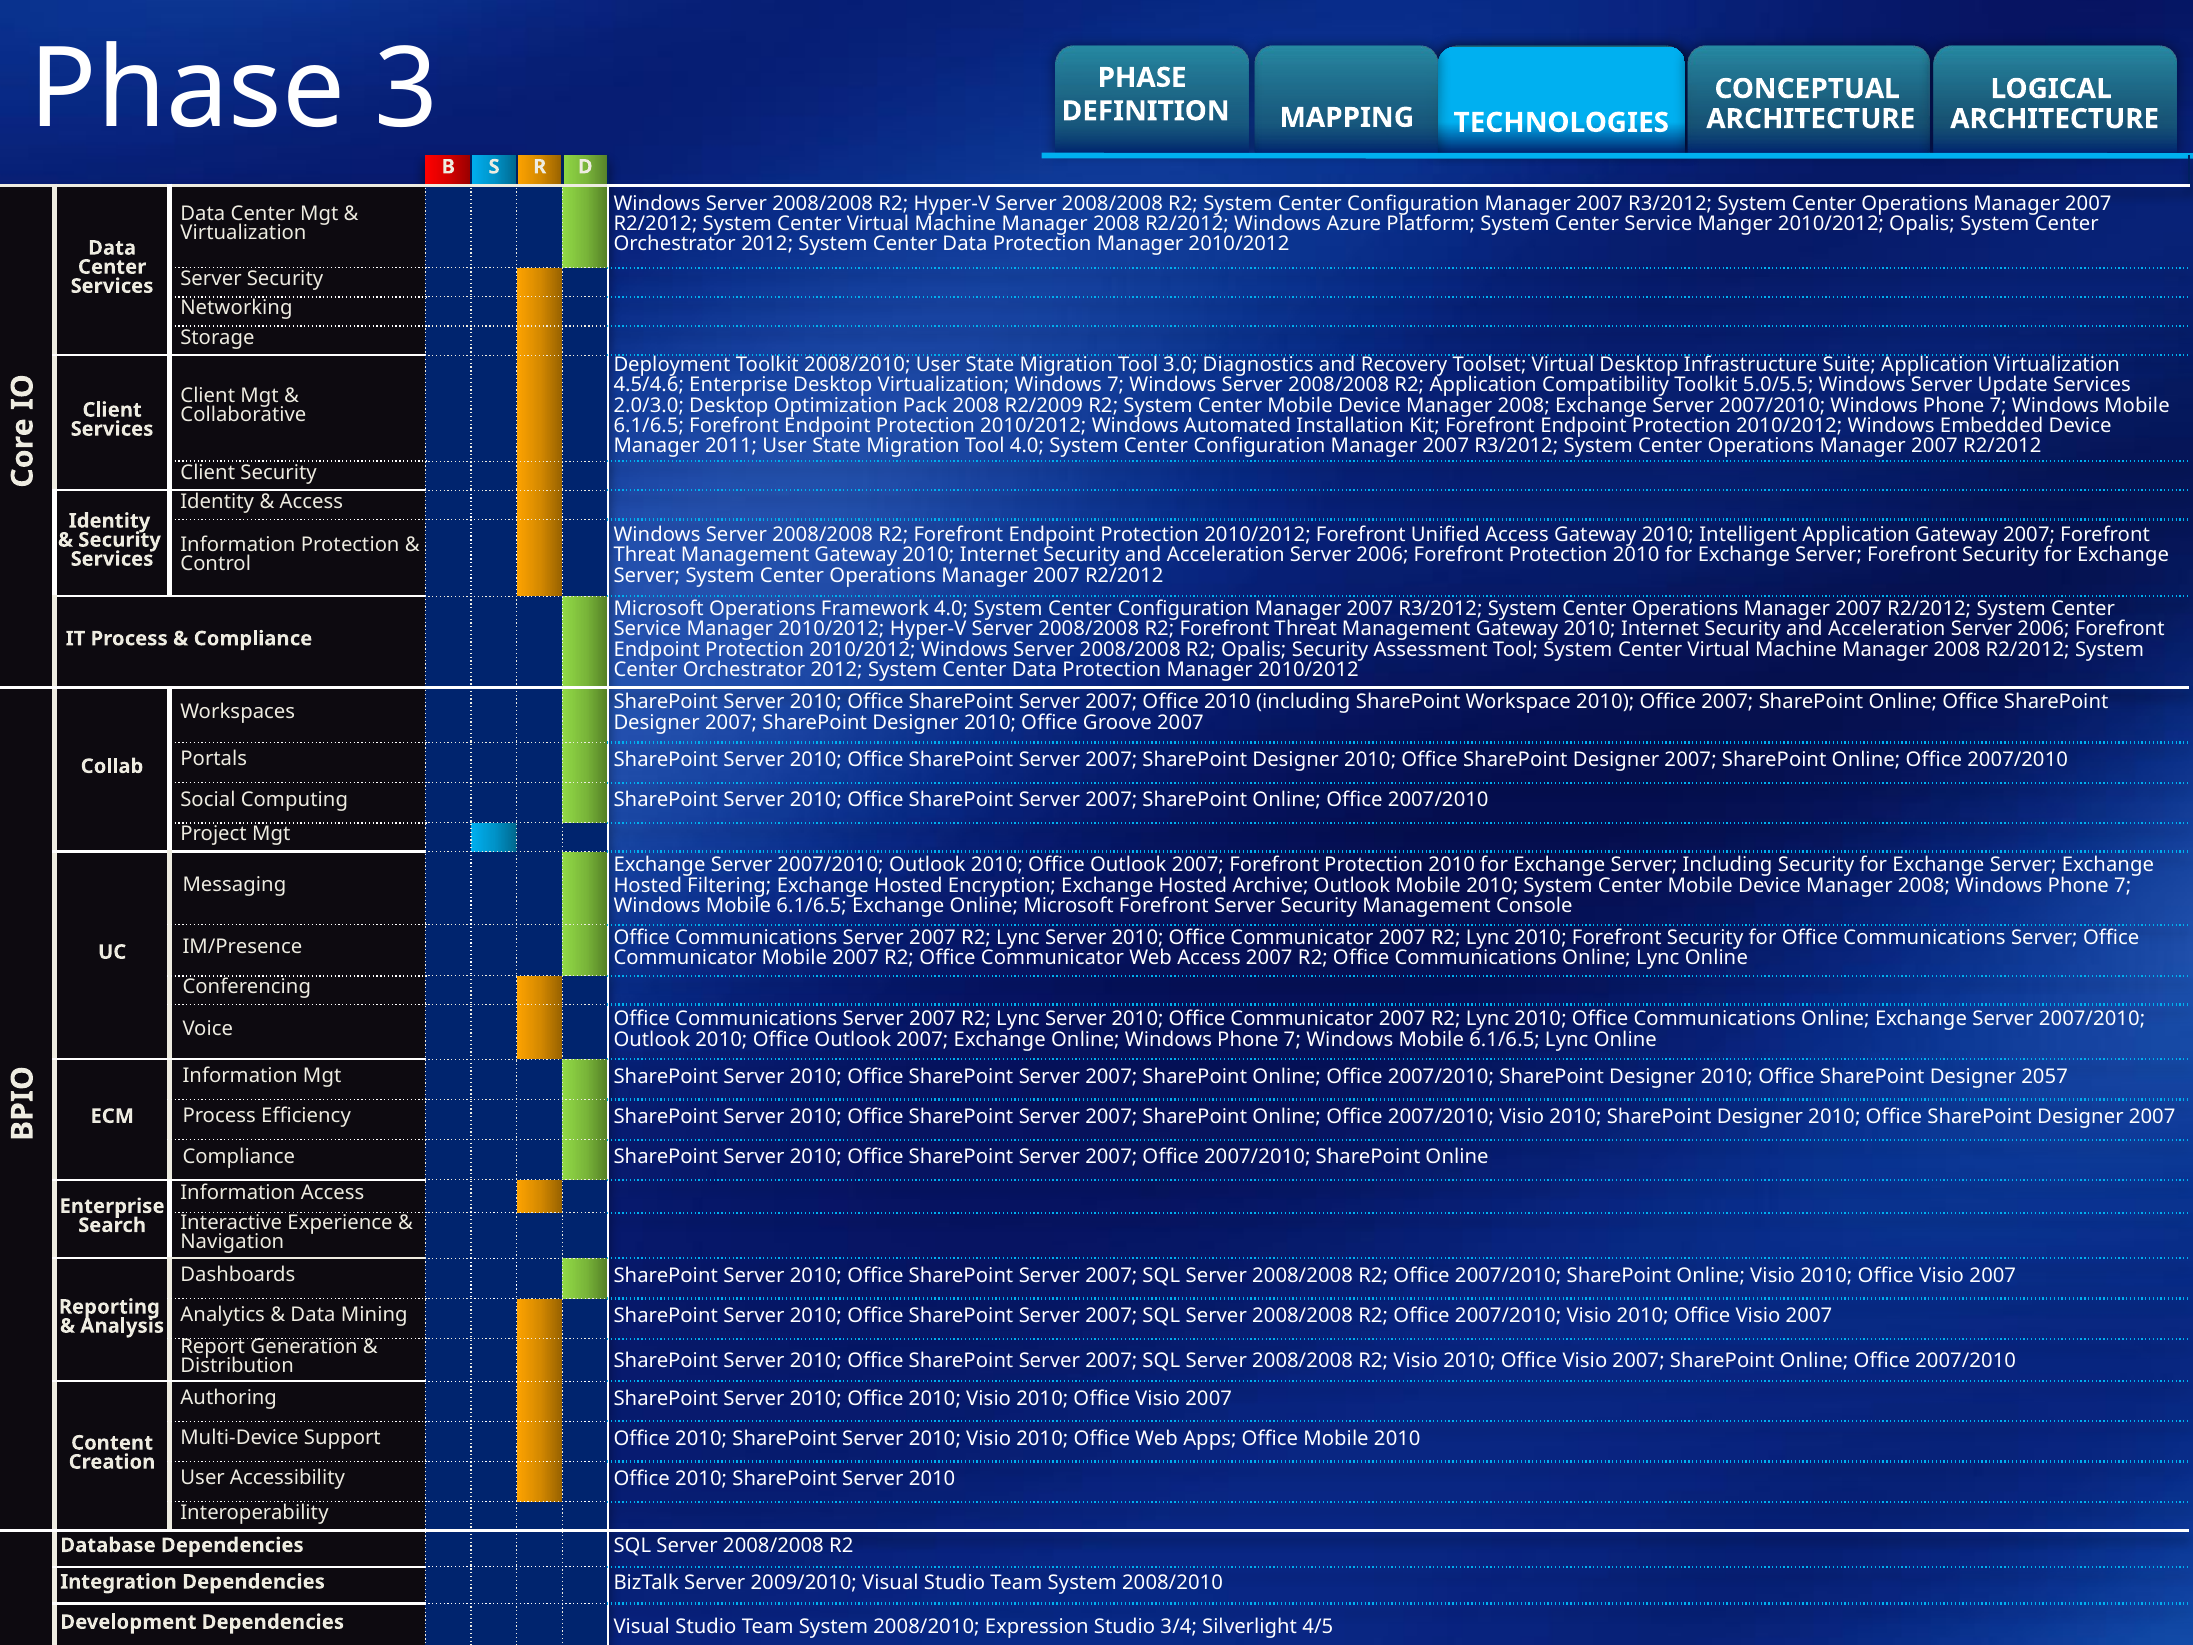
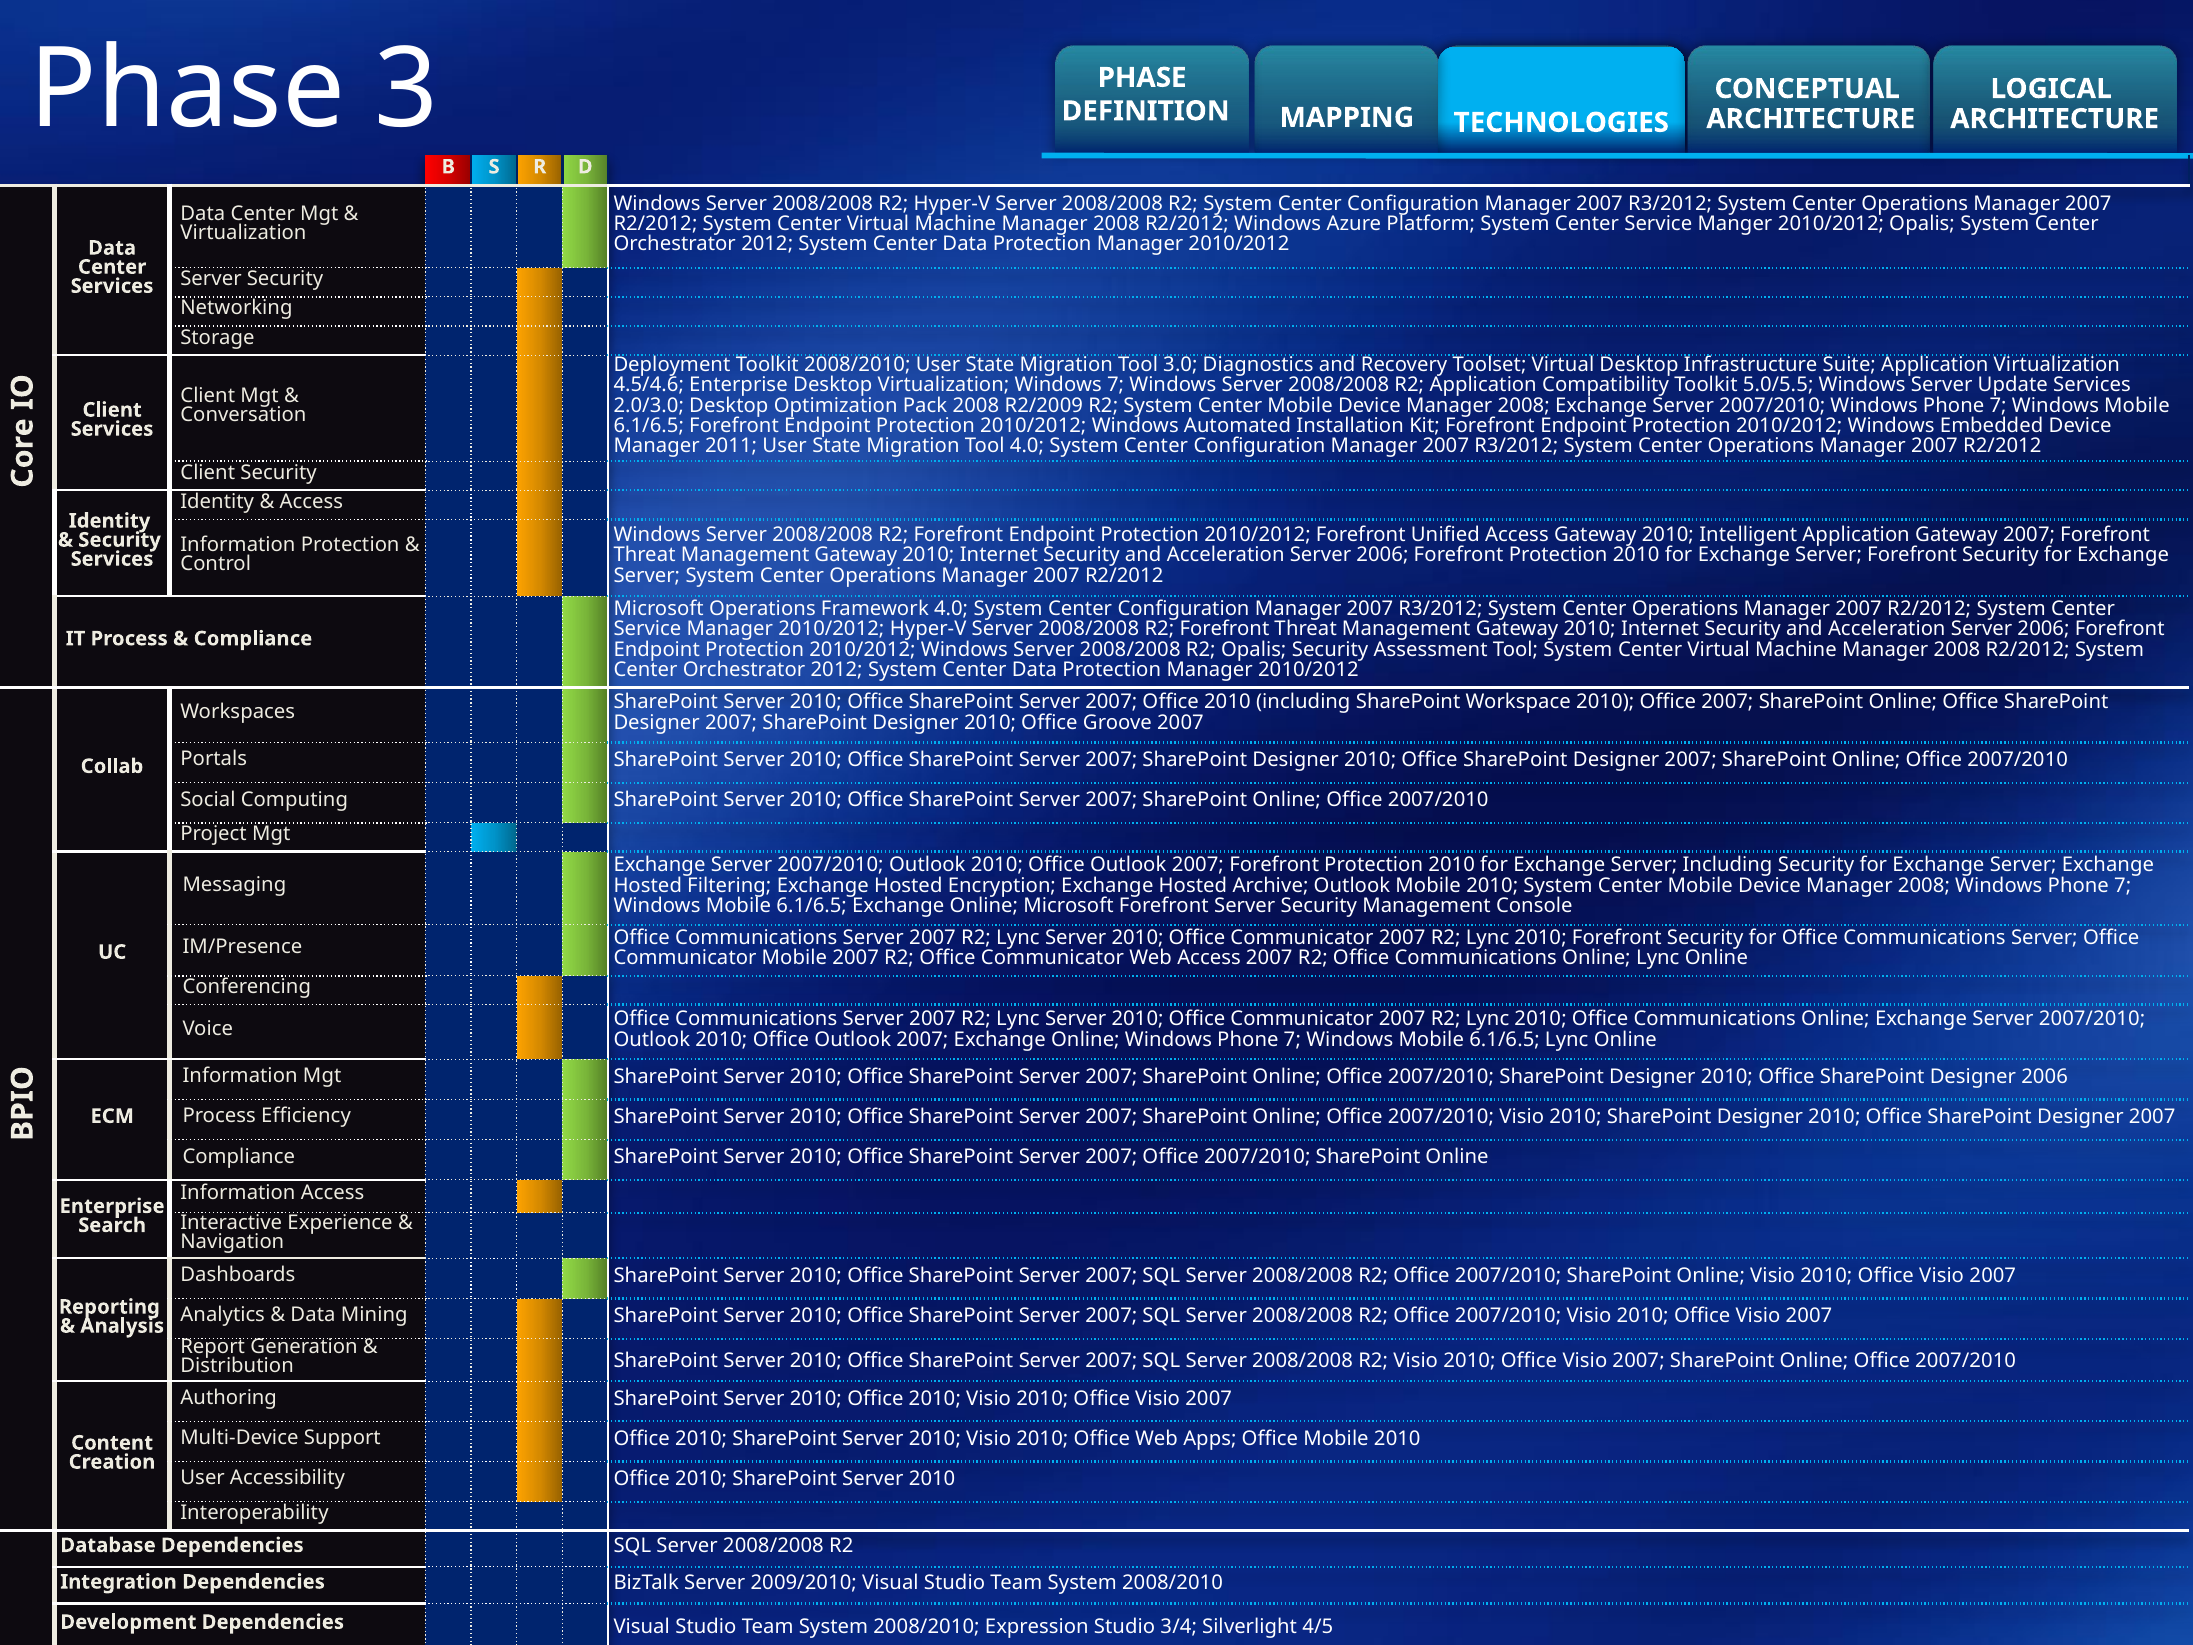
Collaborative: Collaborative -> Conversation
Designer 2057: 2057 -> 2006
